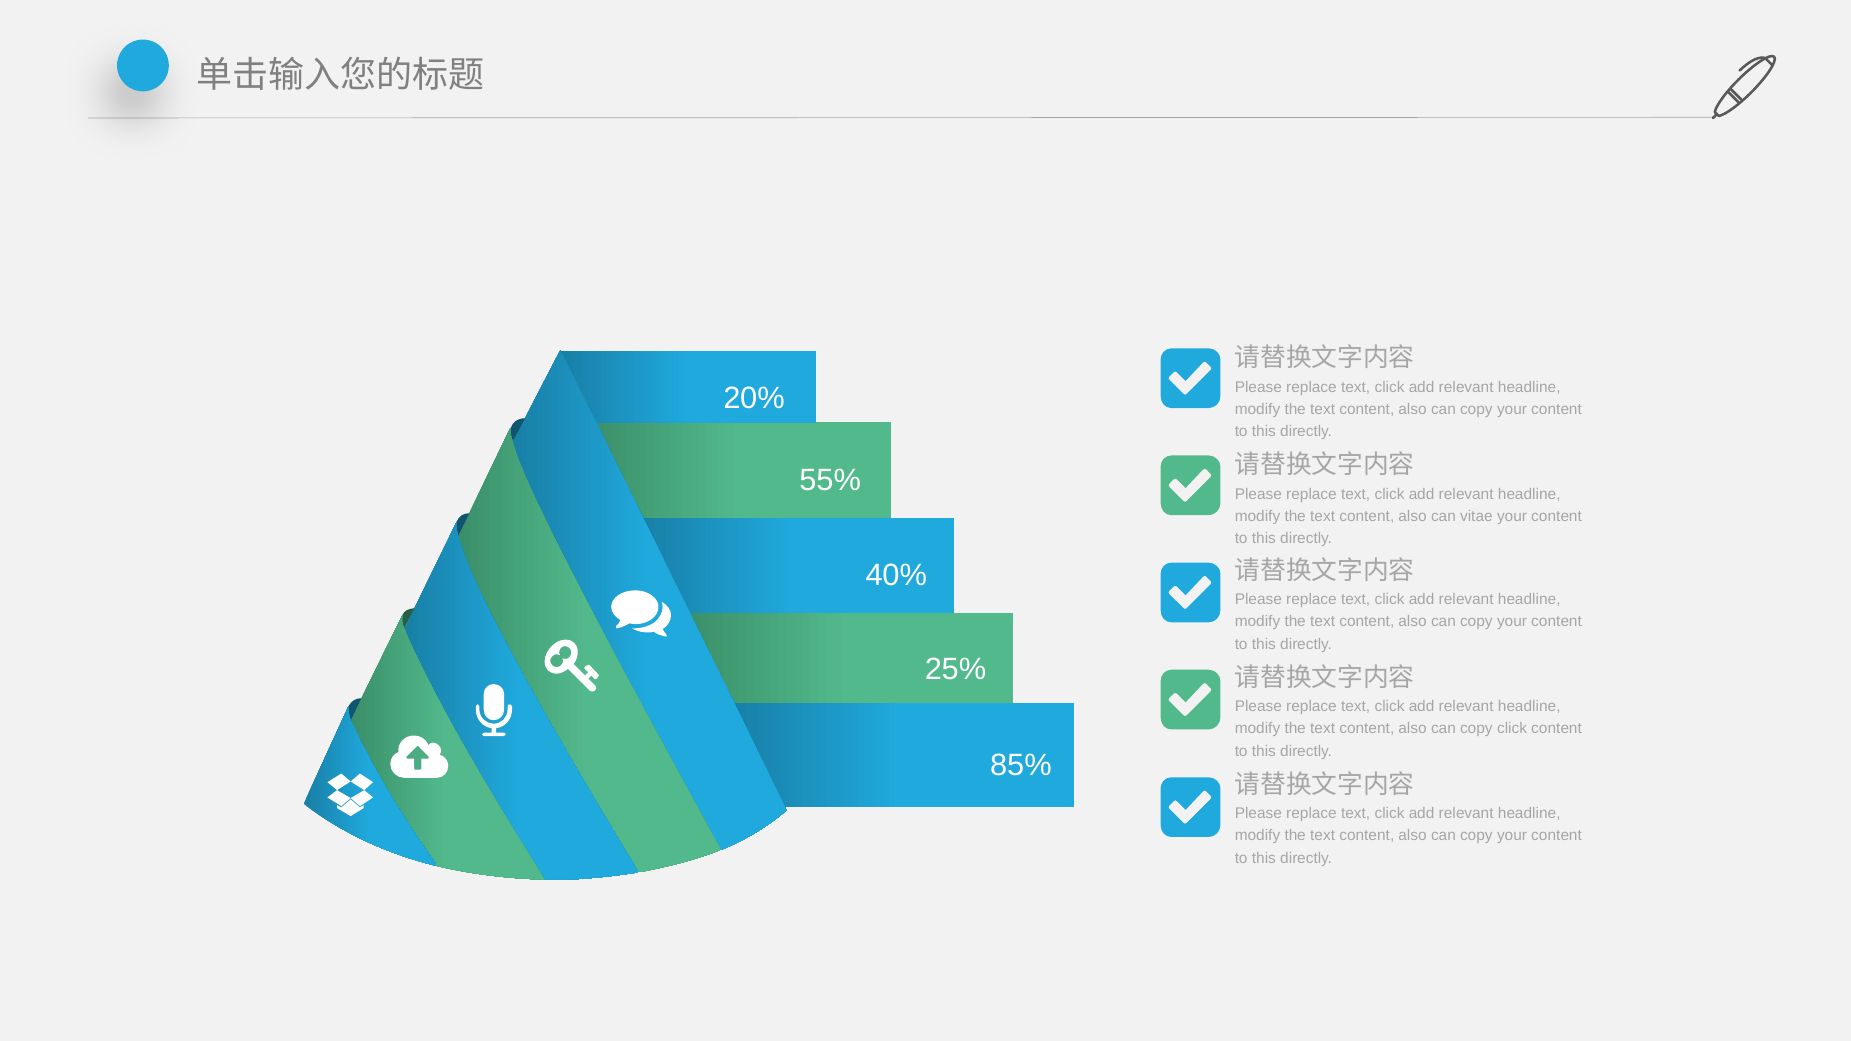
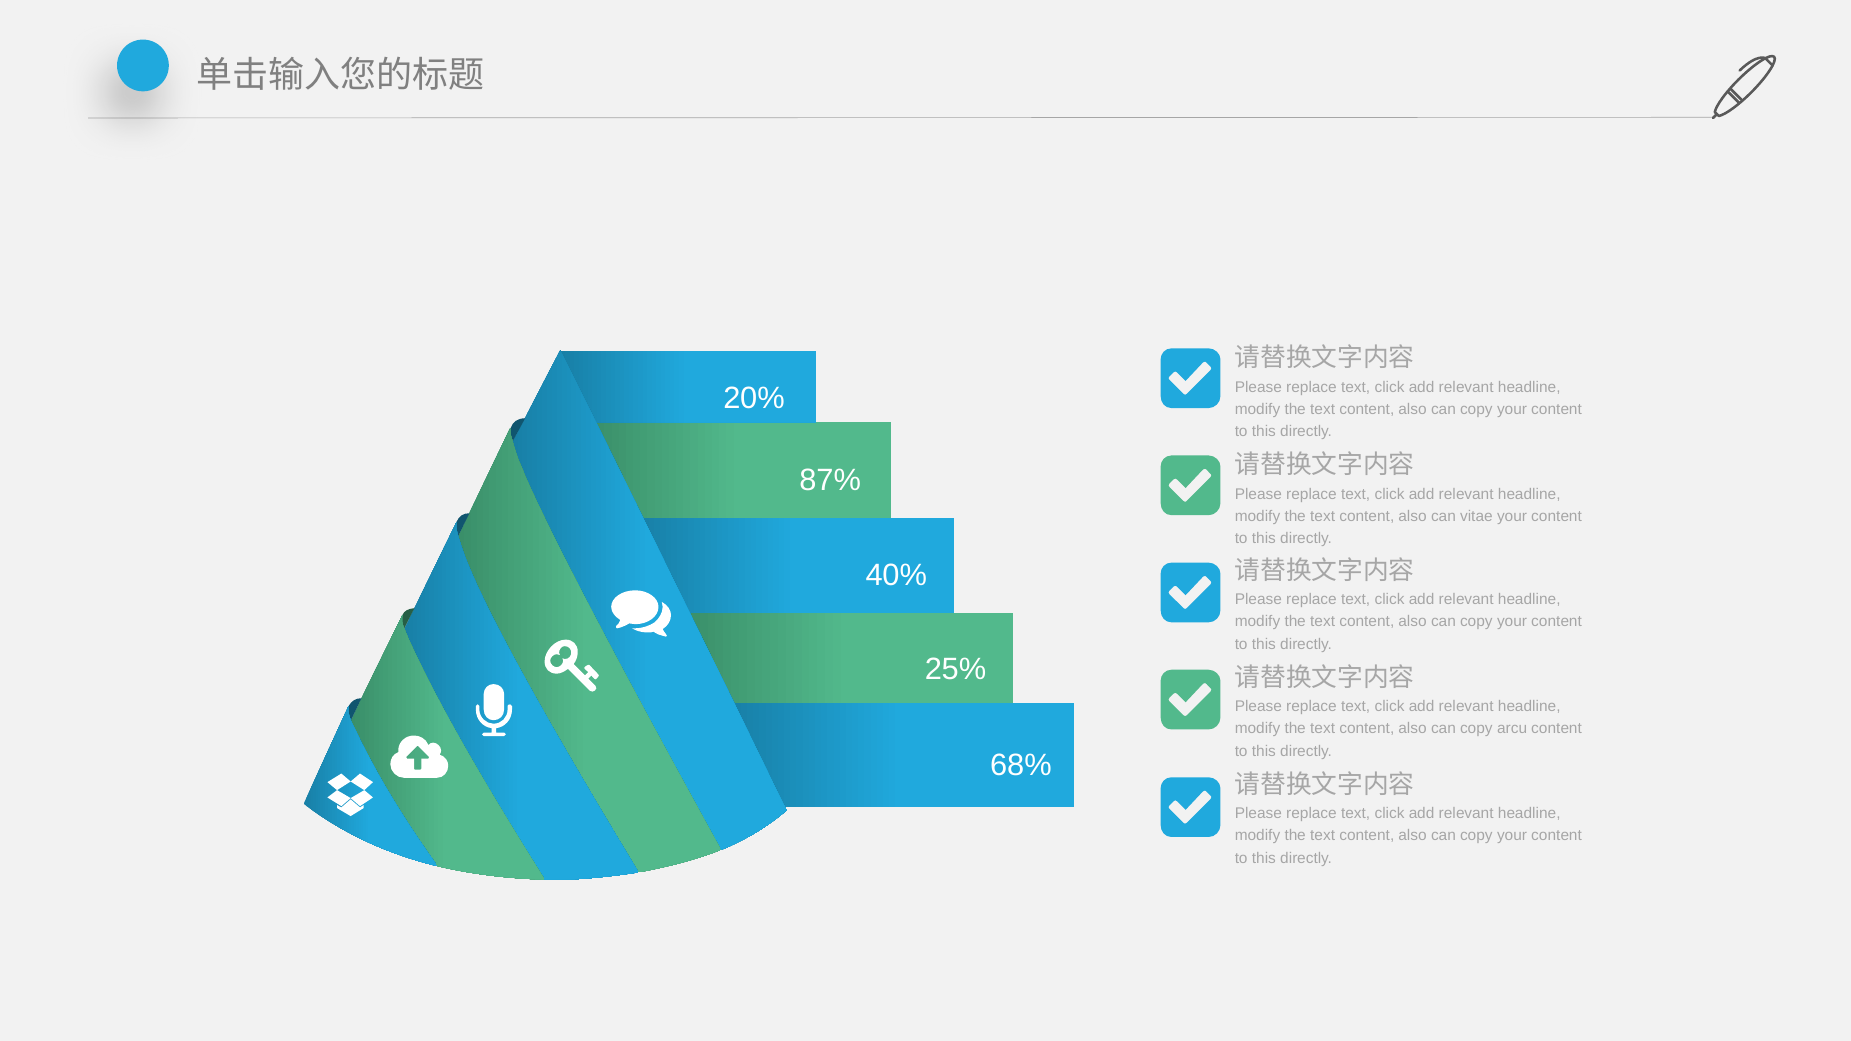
55%: 55% -> 87%
copy click: click -> arcu
85%: 85% -> 68%
